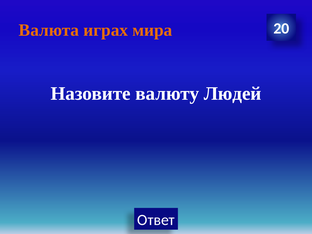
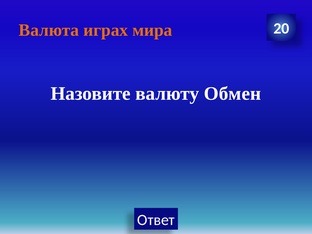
Людей: Людей -> Обмен
